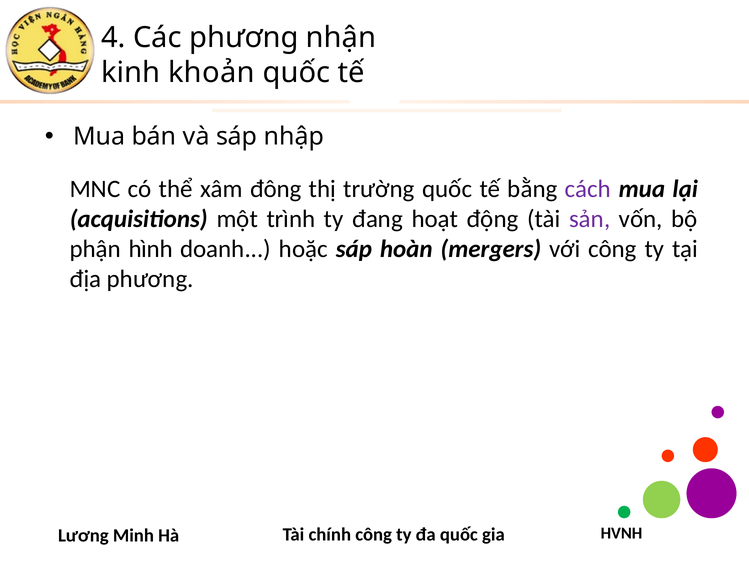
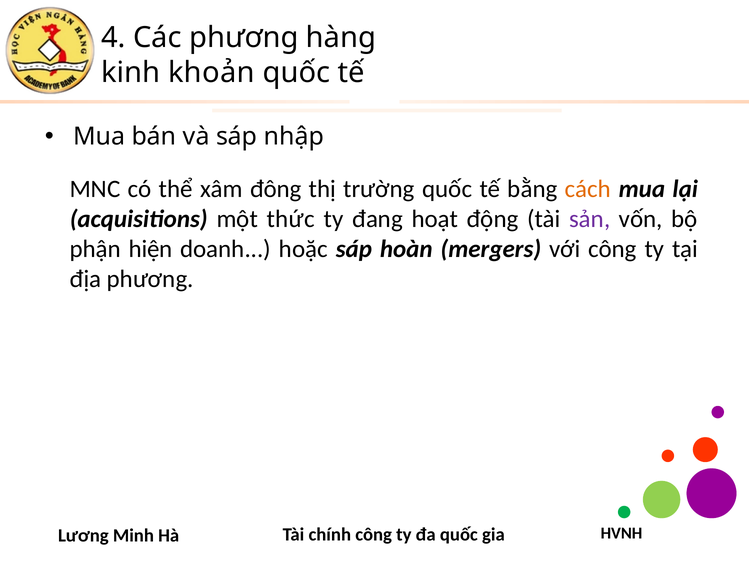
nhận: nhận -> hàng
cách colour: purple -> orange
trình: trình -> thức
hình: hình -> hiện
